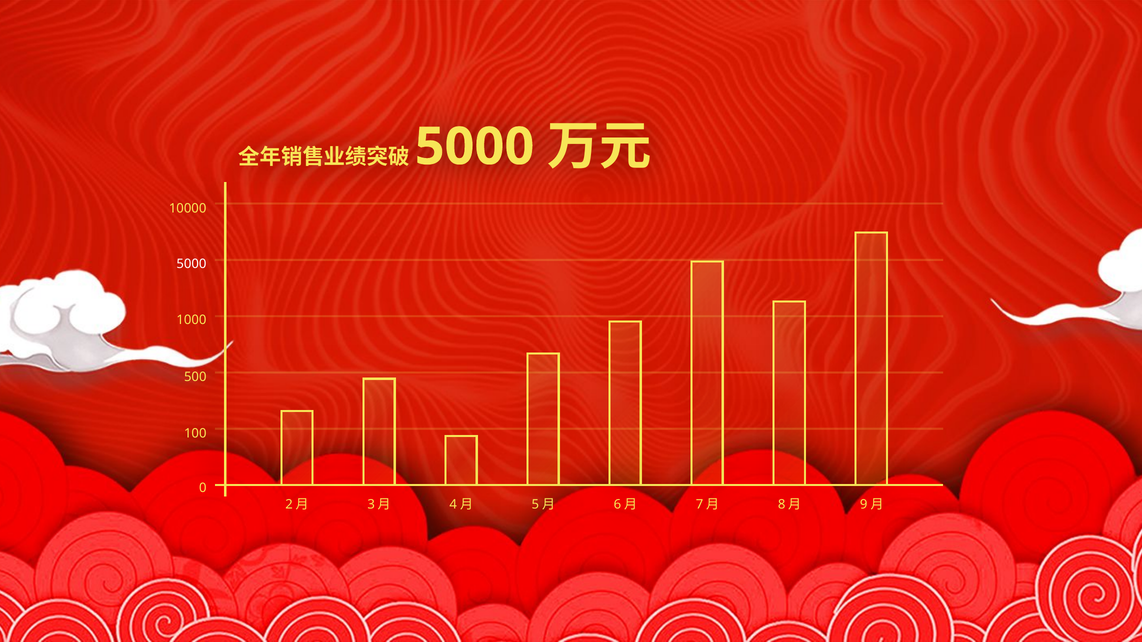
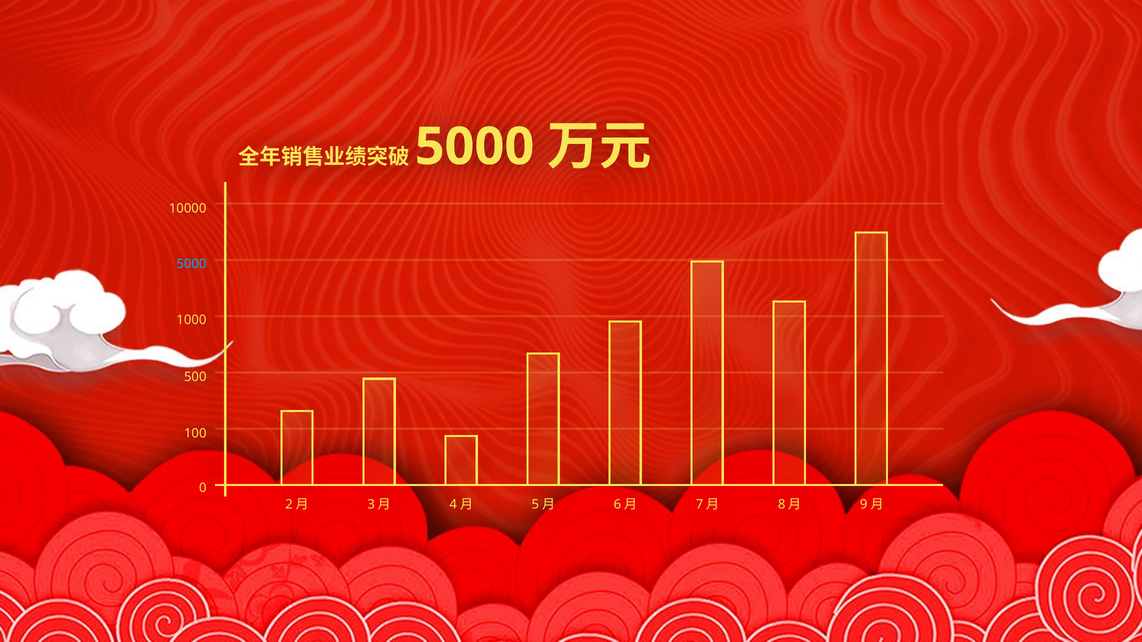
5000 at (191, 264) colour: white -> light blue
